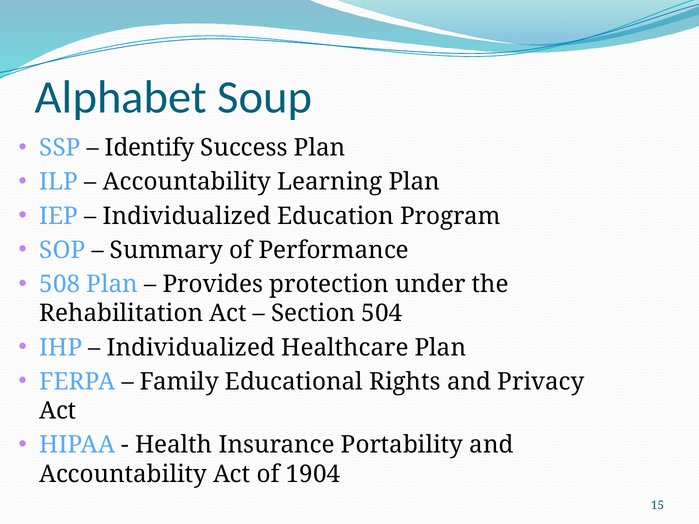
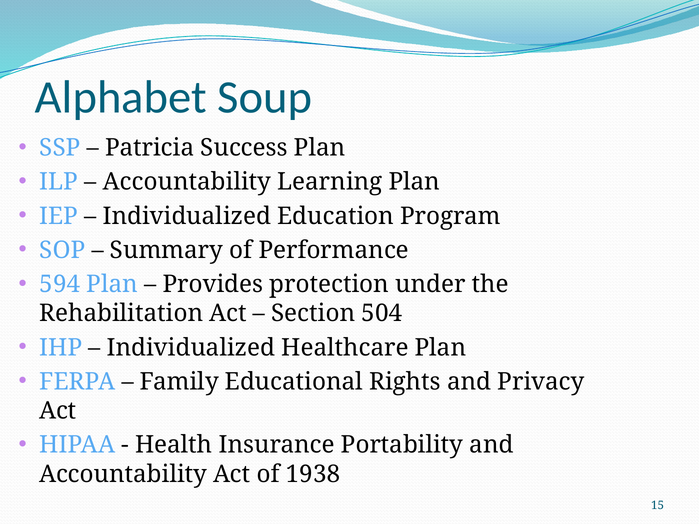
Identify: Identify -> Patricia
508: 508 -> 594
1904: 1904 -> 1938
